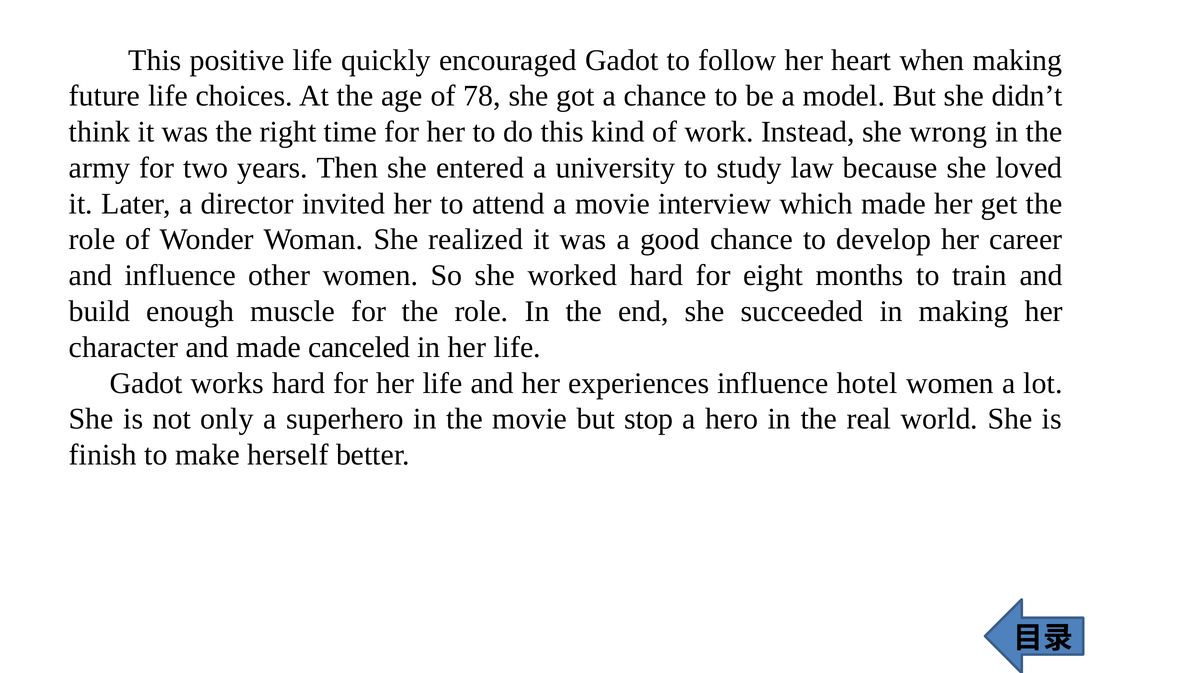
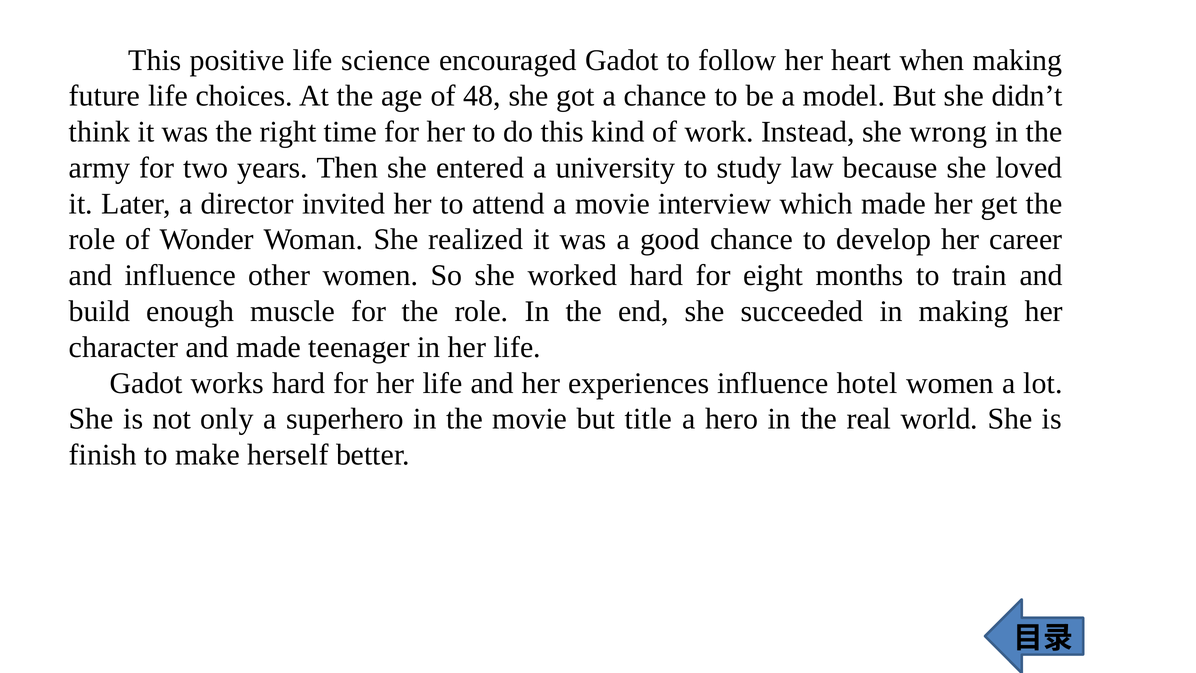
quickly: quickly -> science
78: 78 -> 48
canceled: canceled -> teenager
stop: stop -> title
